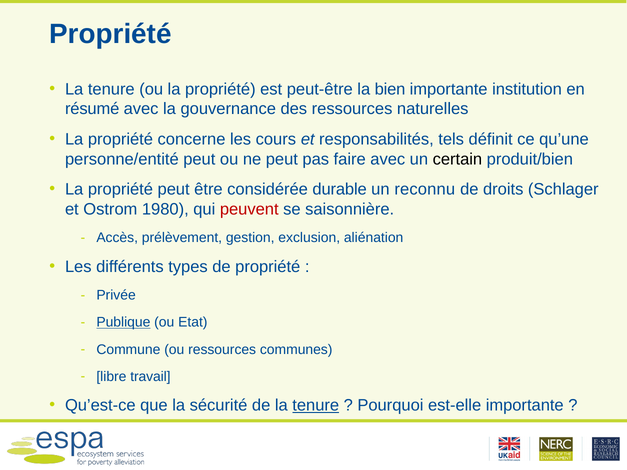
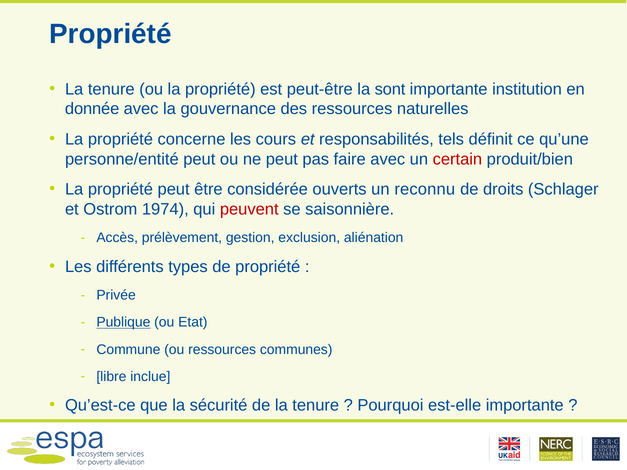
bien: bien -> sont
résumé: résumé -> donnée
certain colour: black -> red
durable: durable -> ouverts
1980: 1980 -> 1974
travail: travail -> inclue
tenure at (316, 406) underline: present -> none
